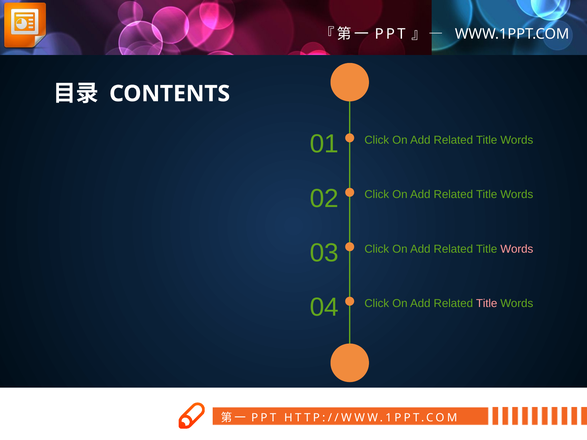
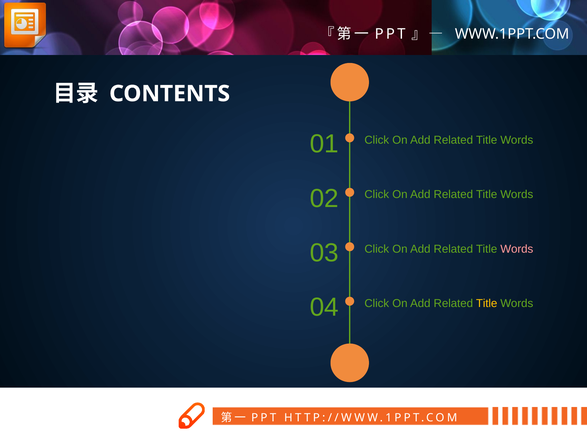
Title at (487, 304) colour: pink -> yellow
